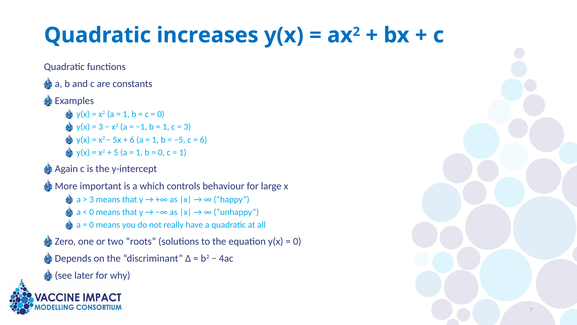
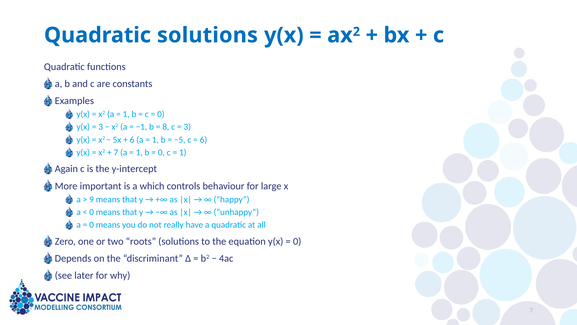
Quadratic increases: increases -> solutions
1 at (166, 127): 1 -> 8
5 at (116, 152): 5 -> 7
3 at (92, 199): 3 -> 9
